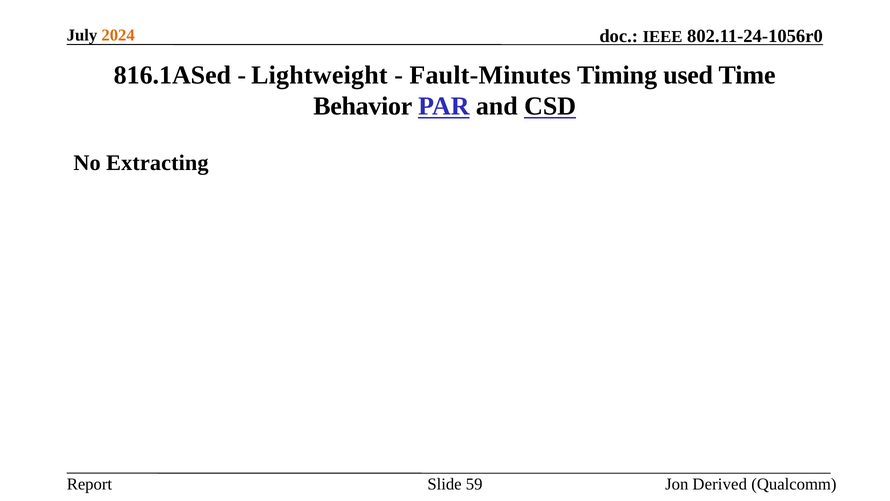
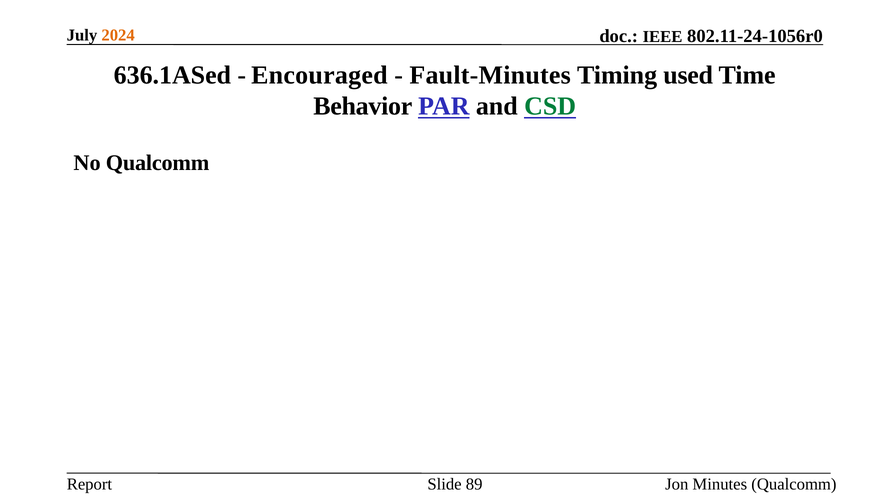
816.1ASed: 816.1ASed -> 636.1ASed
Lightweight: Lightweight -> Encouraged
CSD colour: black -> green
No Extracting: Extracting -> Qualcomm
59: 59 -> 89
Derived: Derived -> Minutes
